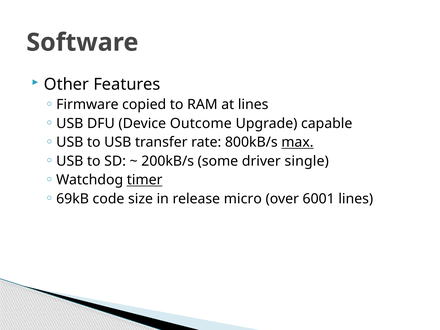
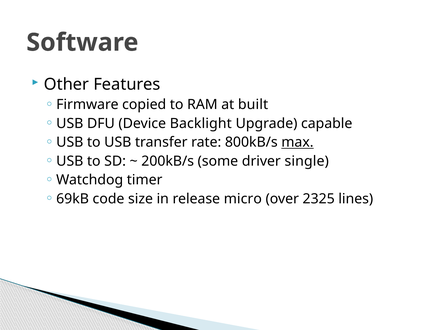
at lines: lines -> built
Outcome: Outcome -> Backlight
timer underline: present -> none
6001: 6001 -> 2325
